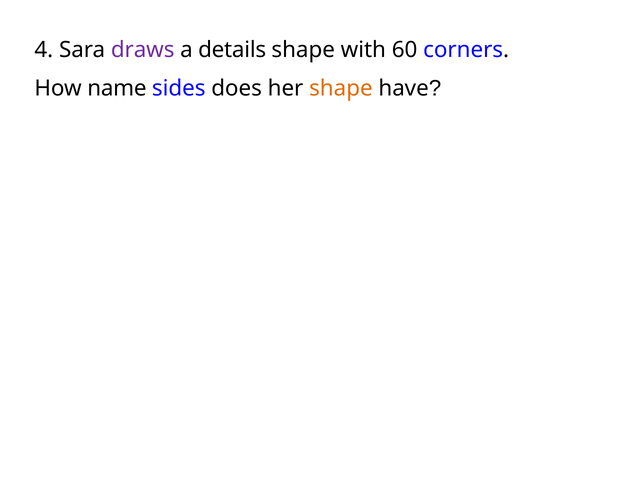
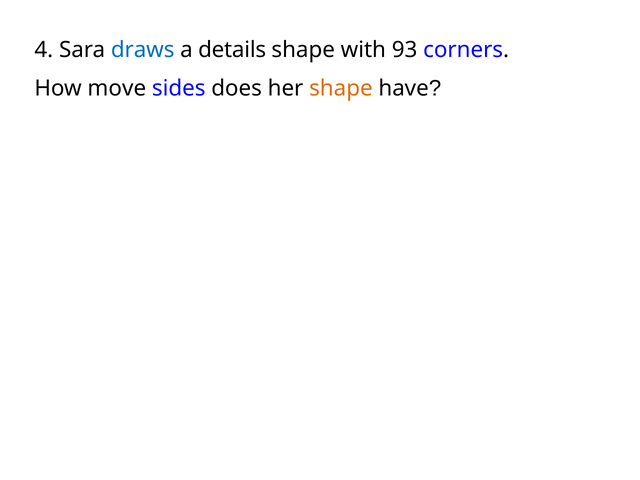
draws colour: purple -> blue
60: 60 -> 93
name: name -> move
